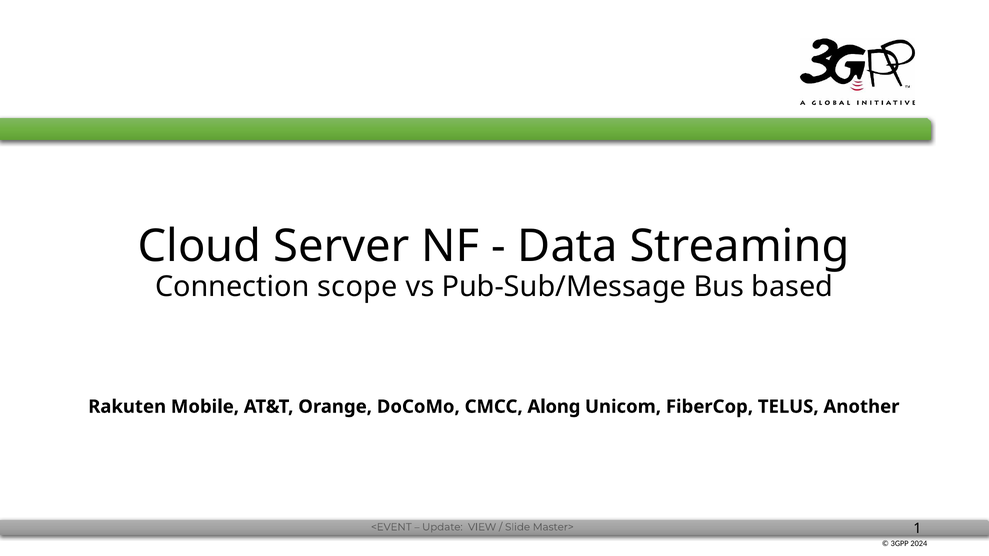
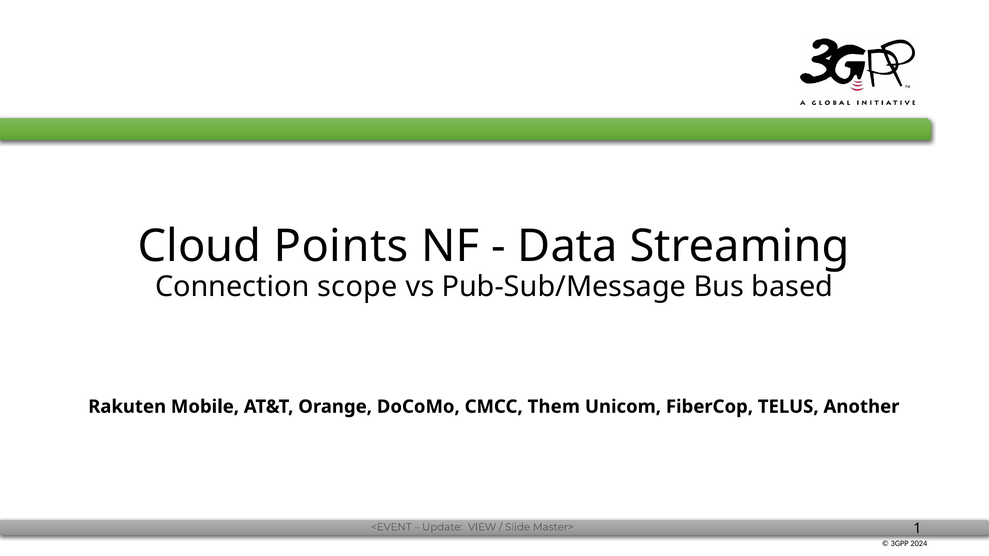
Server: Server -> Points
Along: Along -> Them
